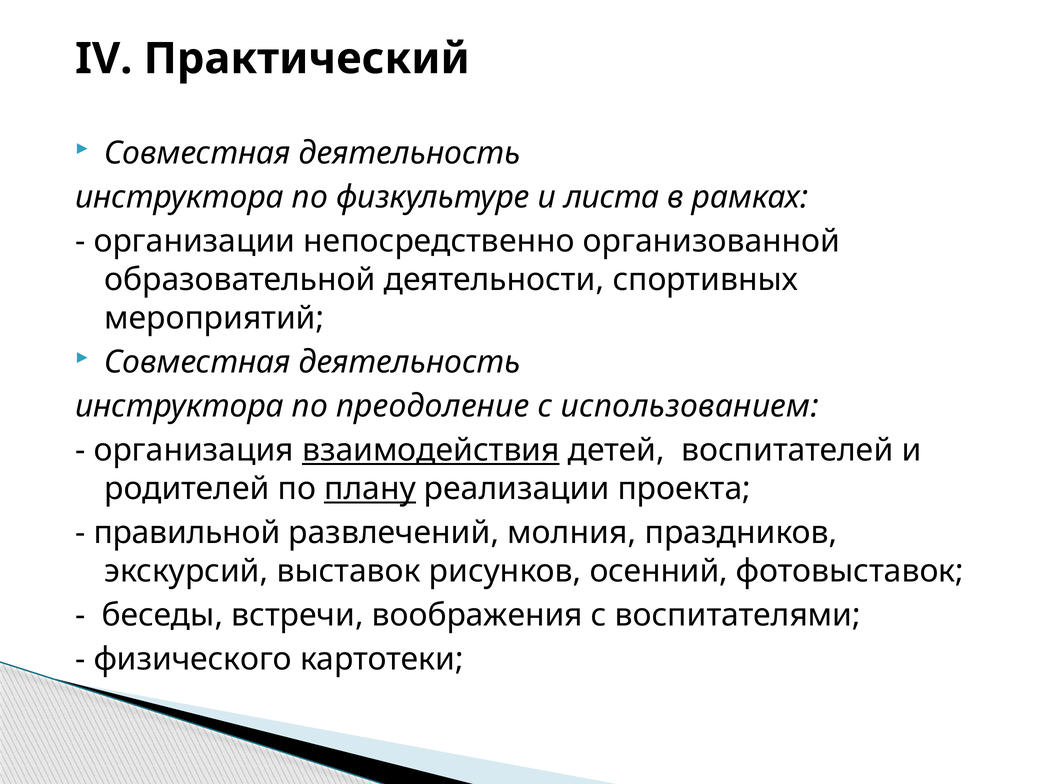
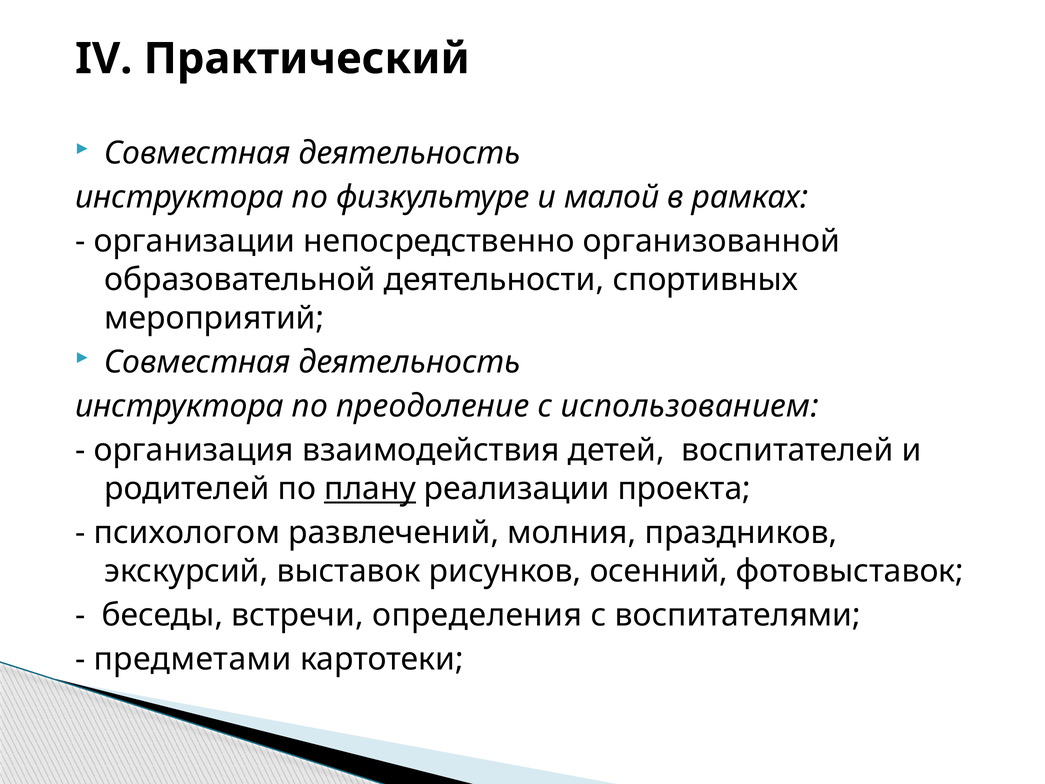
листа: листа -> малой
взаимодействия underline: present -> none
правильной: правильной -> психологом
воображения: воображения -> определения
физического: физического -> предметами
